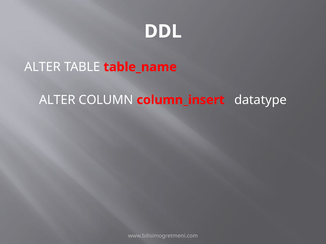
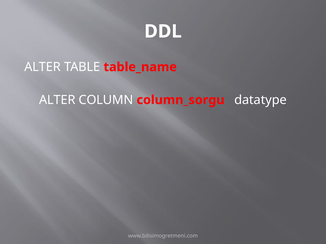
column_insert: column_insert -> column_sorgu
